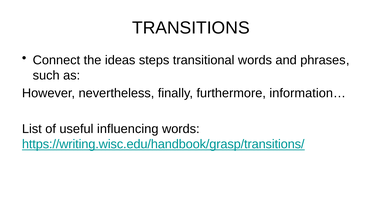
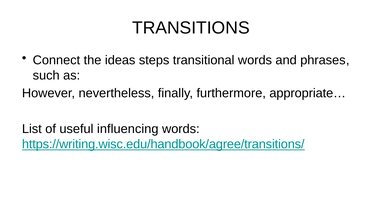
information…: information… -> appropriate…
https://writing.wisc.edu/handbook/grasp/transitions/: https://writing.wisc.edu/handbook/grasp/transitions/ -> https://writing.wisc.edu/handbook/agree/transitions/
